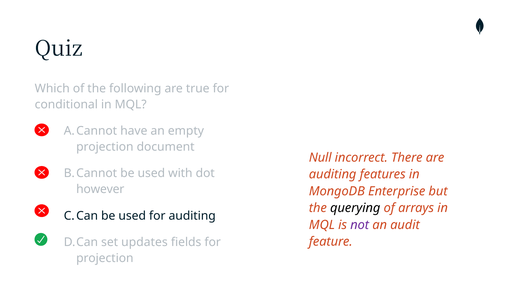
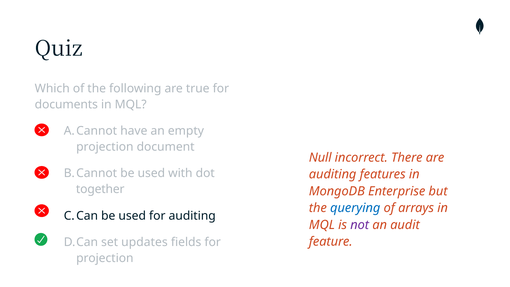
conditional: conditional -> documents
however: however -> together
querying colour: black -> blue
